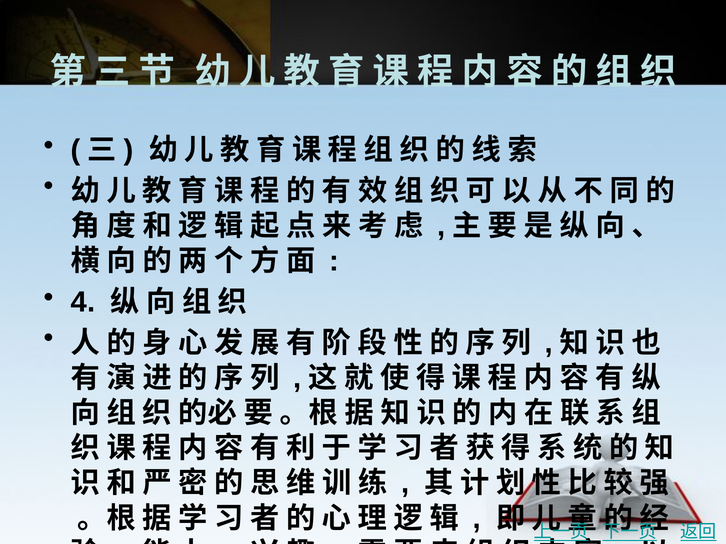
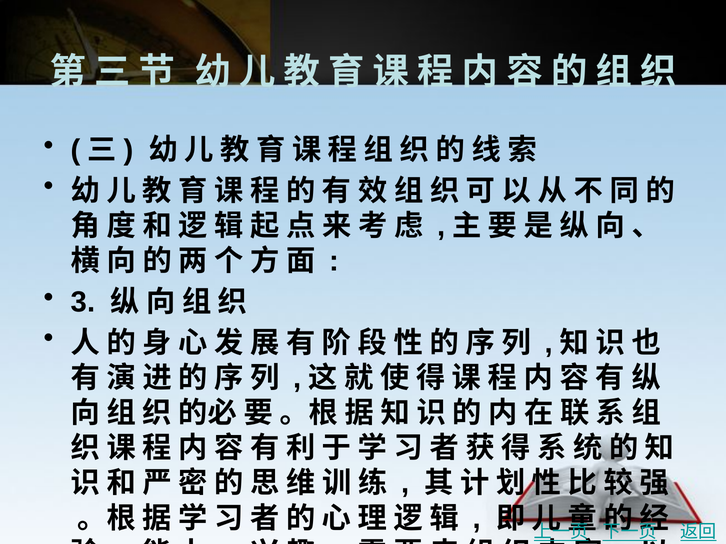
4: 4 -> 3
